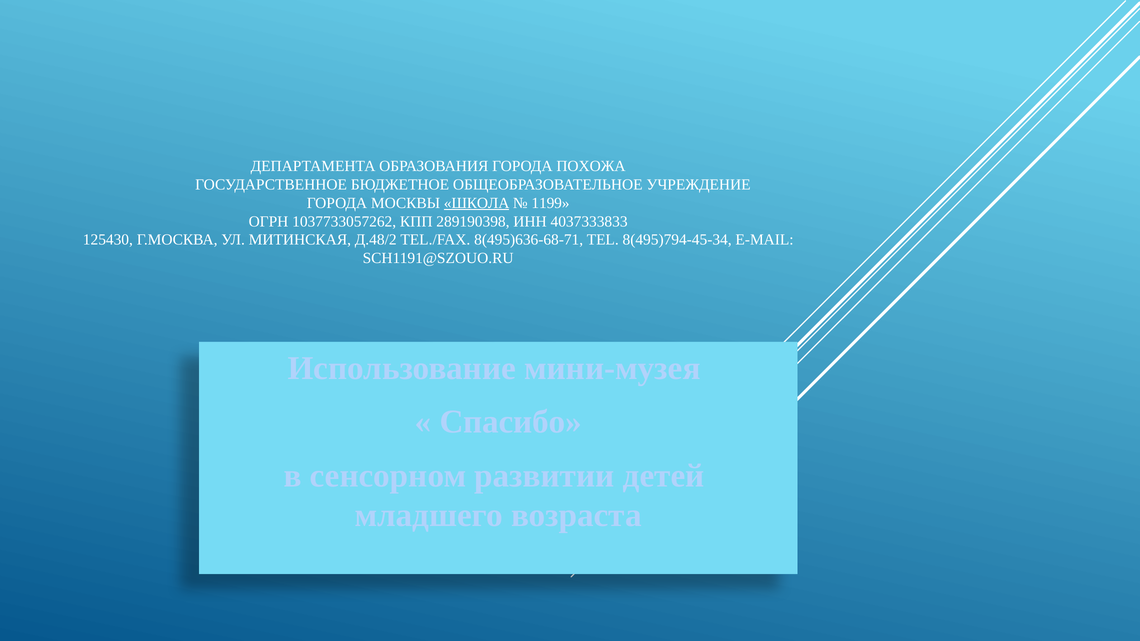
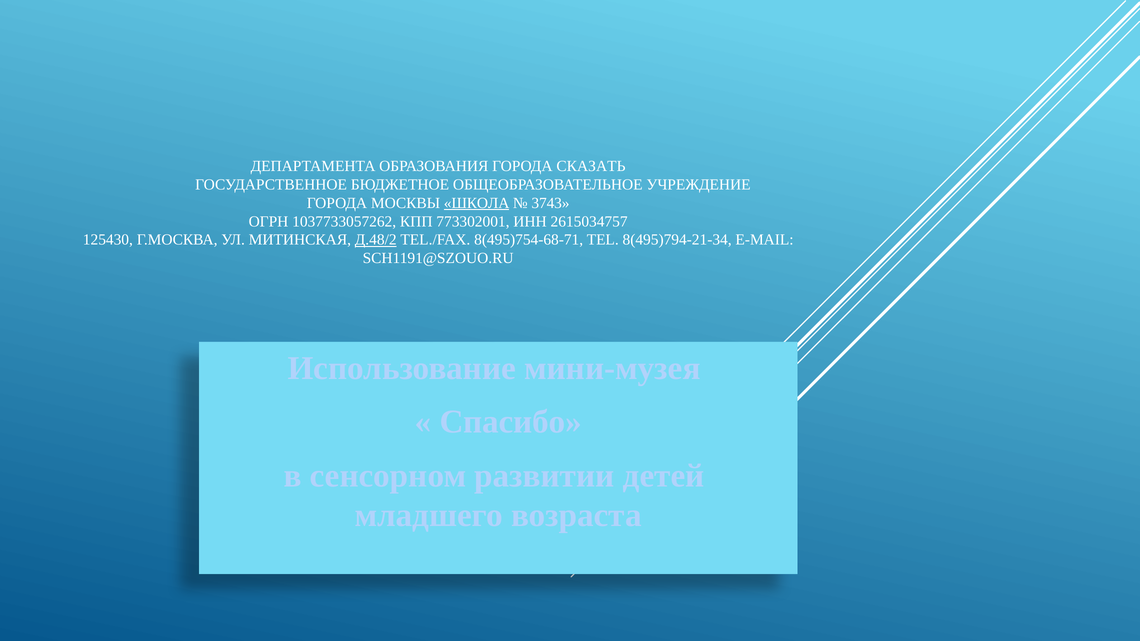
ПОХОЖА: ПОХОЖА -> СКАЗАТЬ
1199: 1199 -> 3743
289190398: 289190398 -> 773302001
4037333833: 4037333833 -> 2615034757
Д.48/2 underline: none -> present
8(495)636-68-71: 8(495)636-68-71 -> 8(495)754-68-71
8(495)794-45-34: 8(495)794-45-34 -> 8(495)794-21-34
